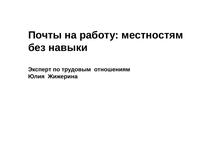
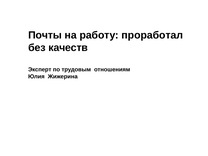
местностям: местностям -> проработал
навыки: навыки -> качеств
